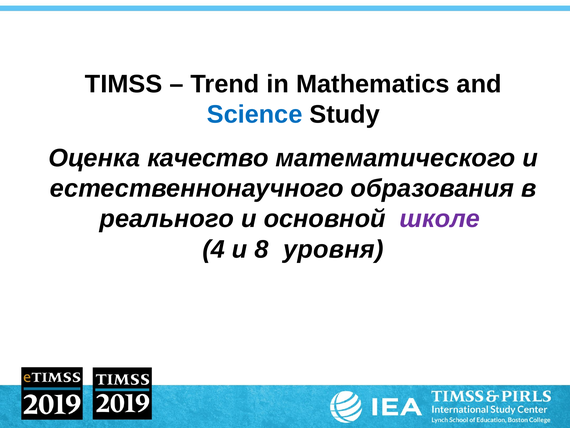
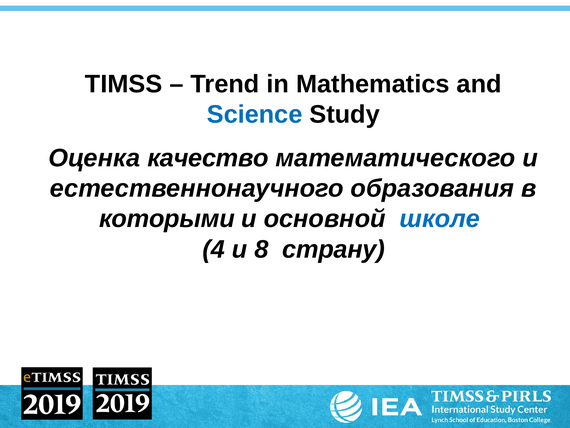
реального: реального -> которыми
школе colour: purple -> blue
уровня: уровня -> страну
